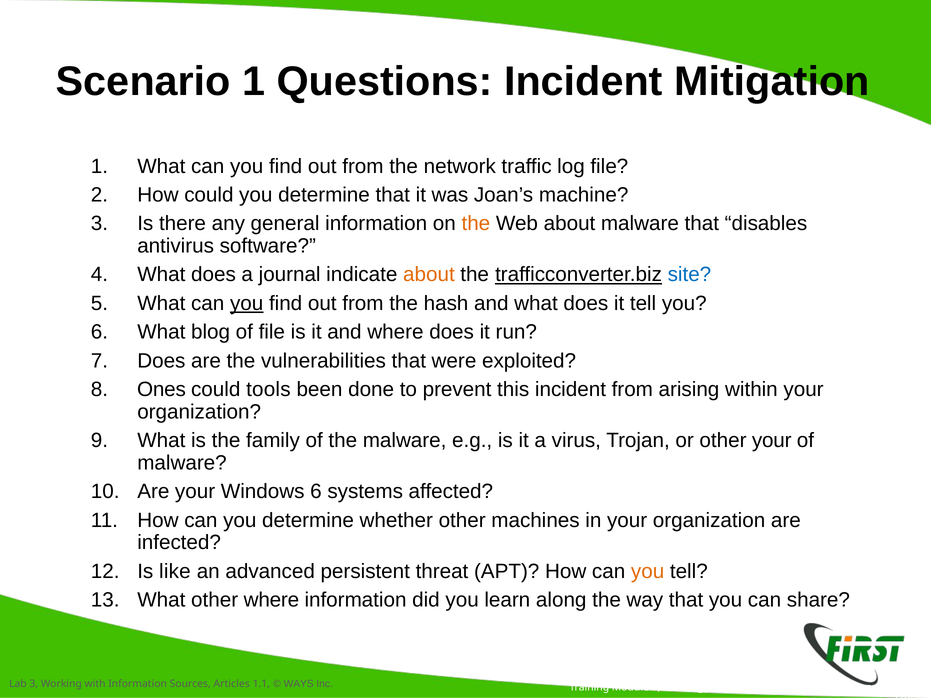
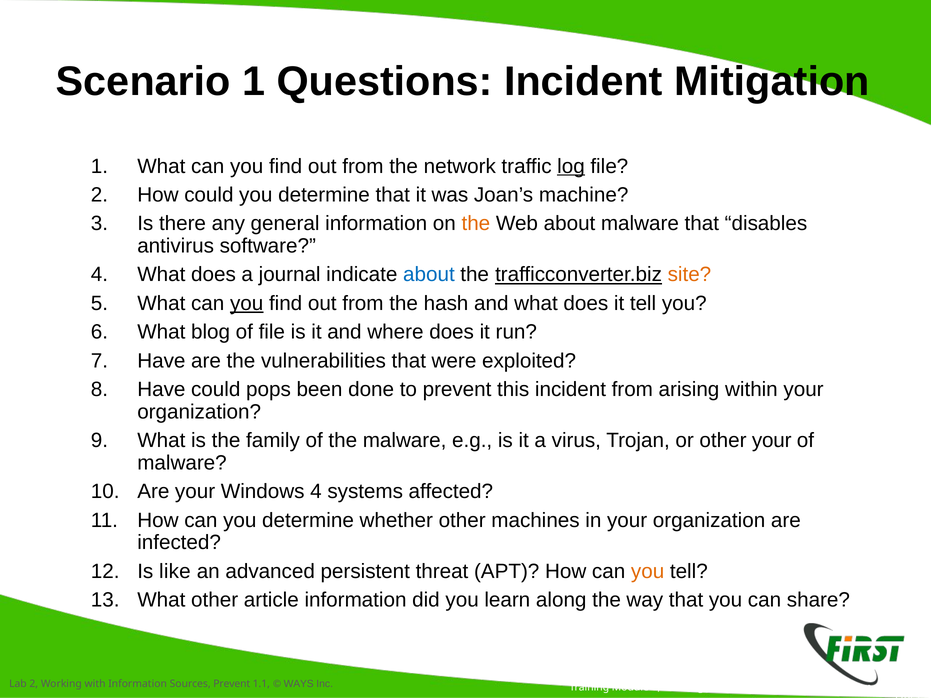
log underline: none -> present
about at (429, 275) colour: orange -> blue
site colour: blue -> orange
7 Does: Does -> Have
Ones at (161, 390): Ones -> Have
tools: tools -> pops
Windows 6: 6 -> 4
other where: where -> article
3 at (34, 684): 3 -> 2
Sources Articles: Articles -> Prevent
